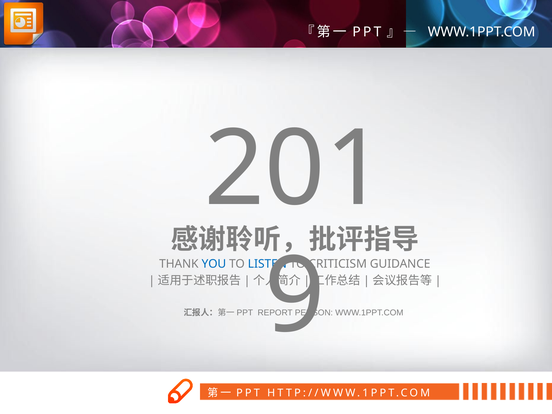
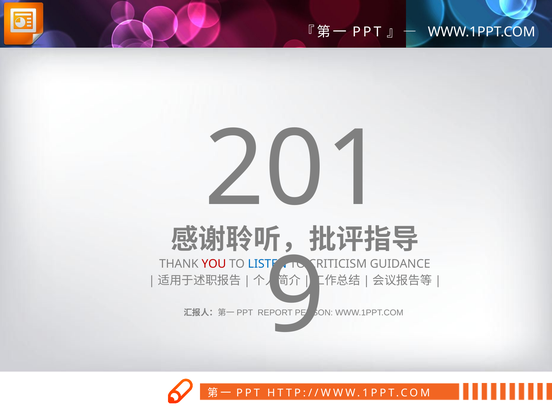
YOU colour: blue -> red
